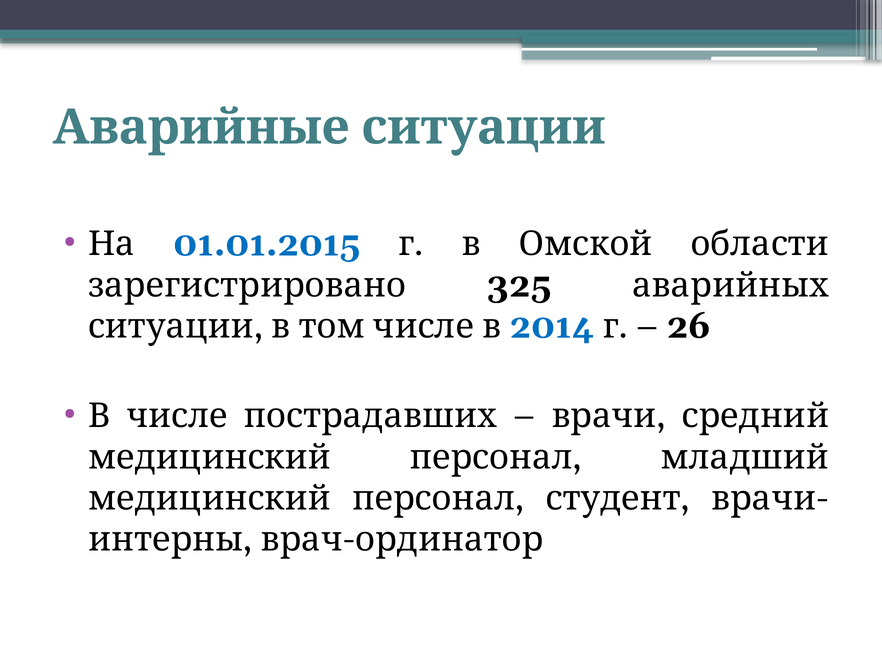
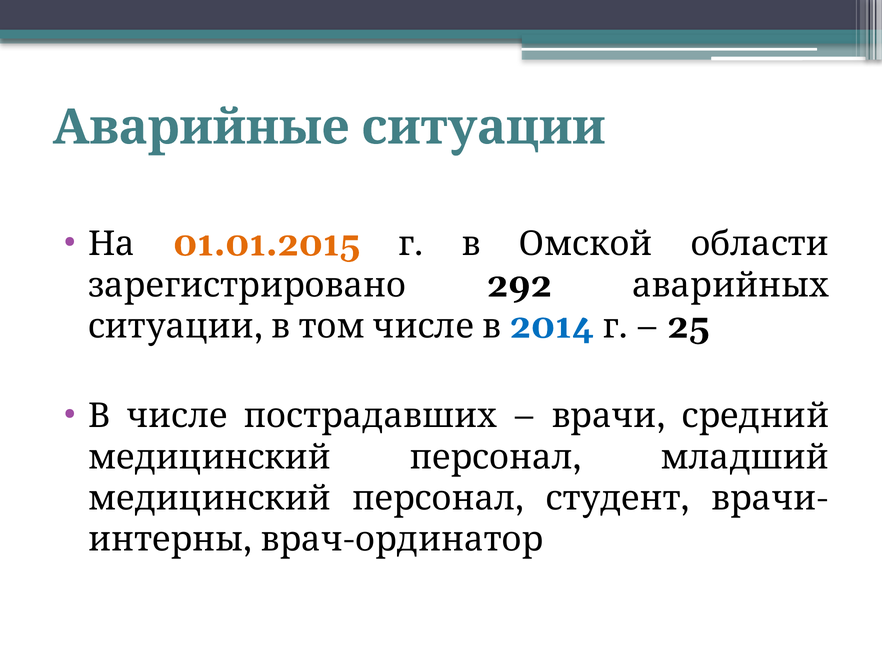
01.01.2015 colour: blue -> orange
325: 325 -> 292
26: 26 -> 25
